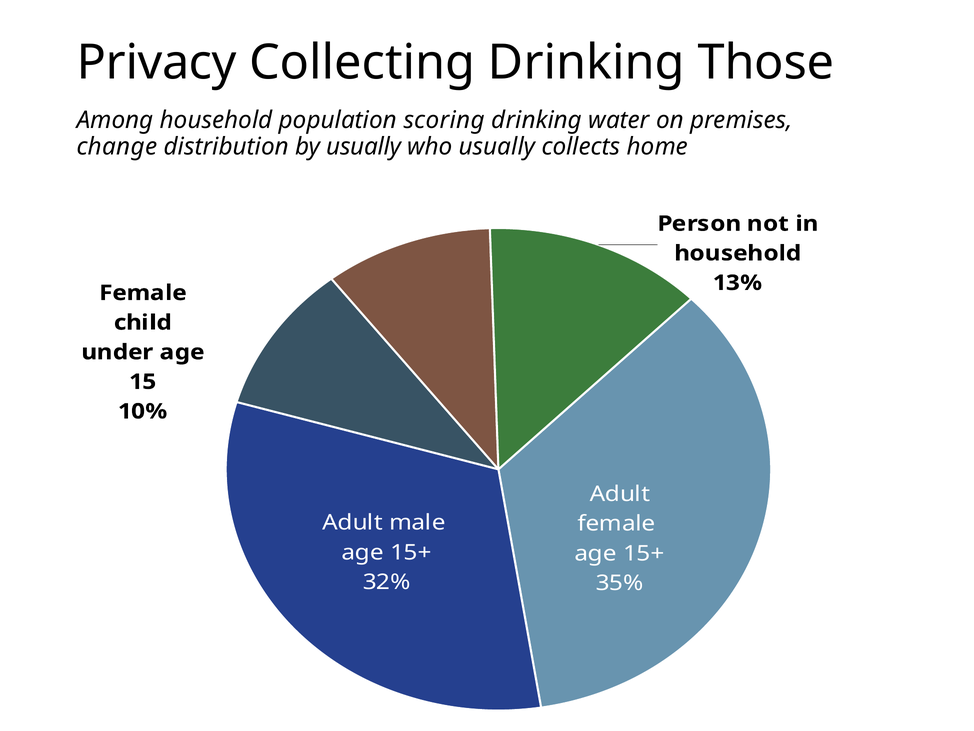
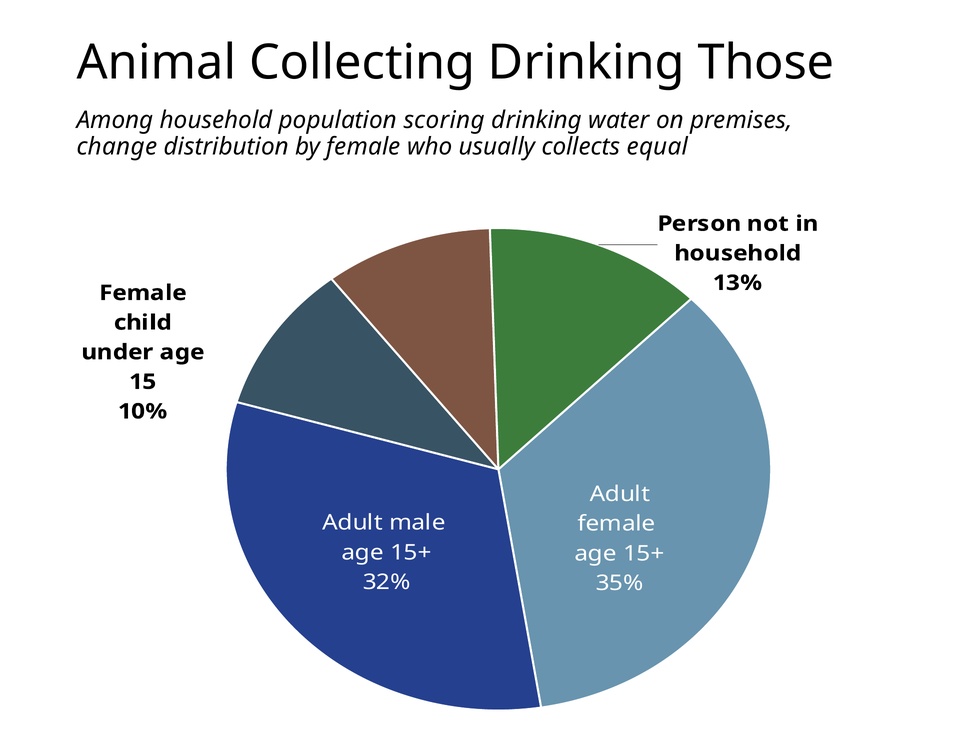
Privacy: Privacy -> Animal
by usually: usually -> female
home: home -> equal
